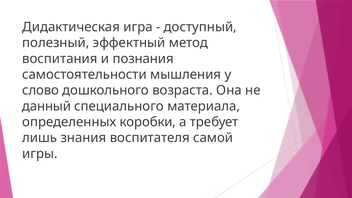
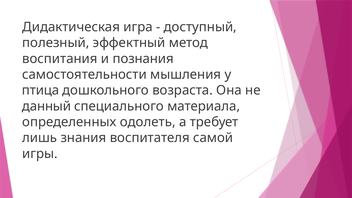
слово: слово -> птица
коробки: коробки -> одолеть
